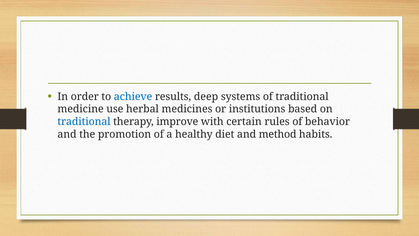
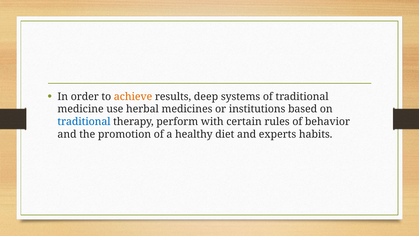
achieve colour: blue -> orange
improve: improve -> perform
method: method -> experts
